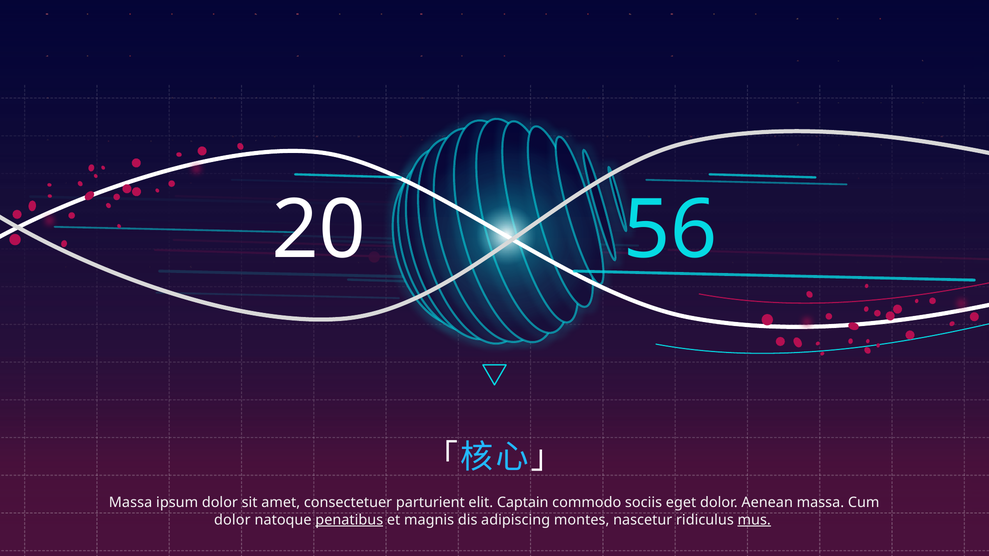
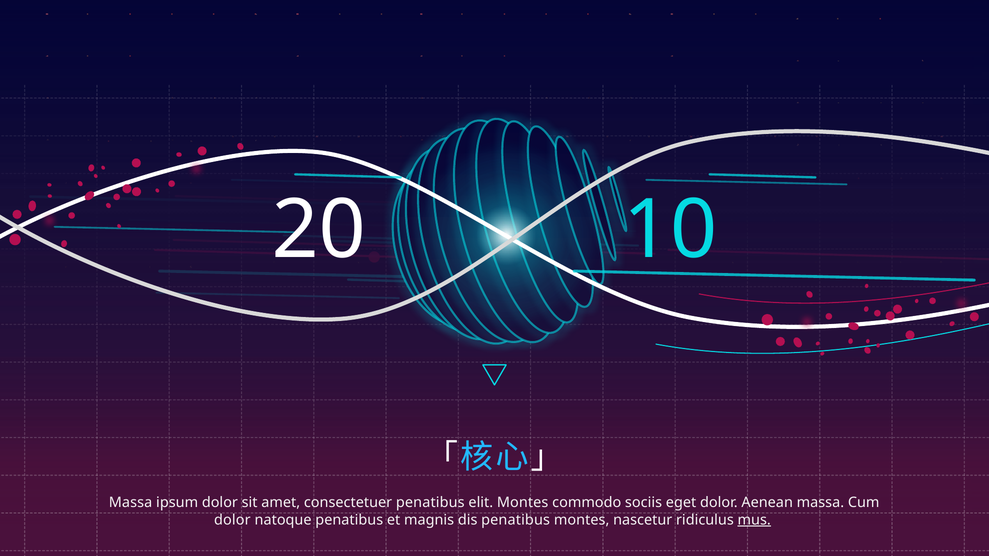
56: 56 -> 10
consectetuer parturient: parturient -> penatibus
elit Captain: Captain -> Montes
penatibus at (349, 520) underline: present -> none
dis adipiscing: adipiscing -> penatibus
